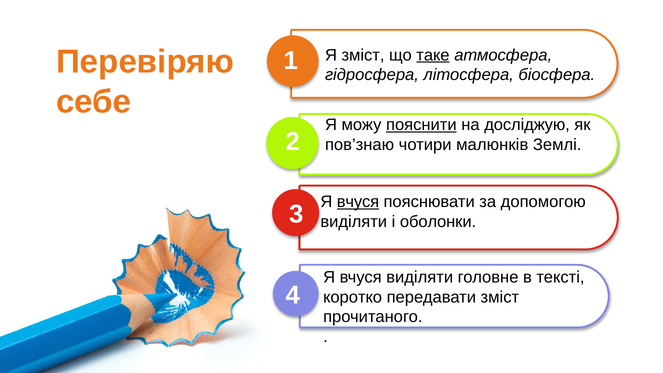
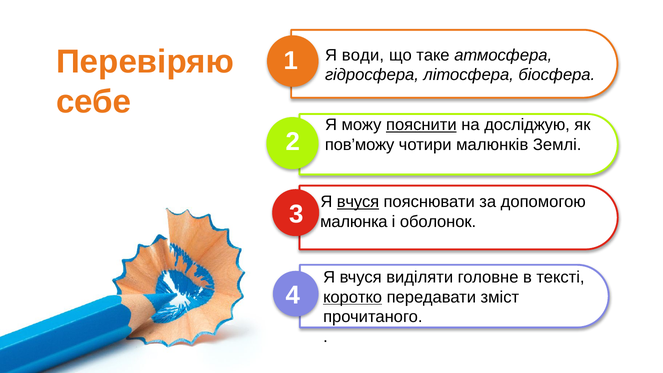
Я зміст: зміст -> води
таке underline: present -> none
пов’знаю: пов’знаю -> пов’можу
виділяти at (354, 222): виділяти -> малюнка
оболонки: оболонки -> оболонок
коротко underline: none -> present
